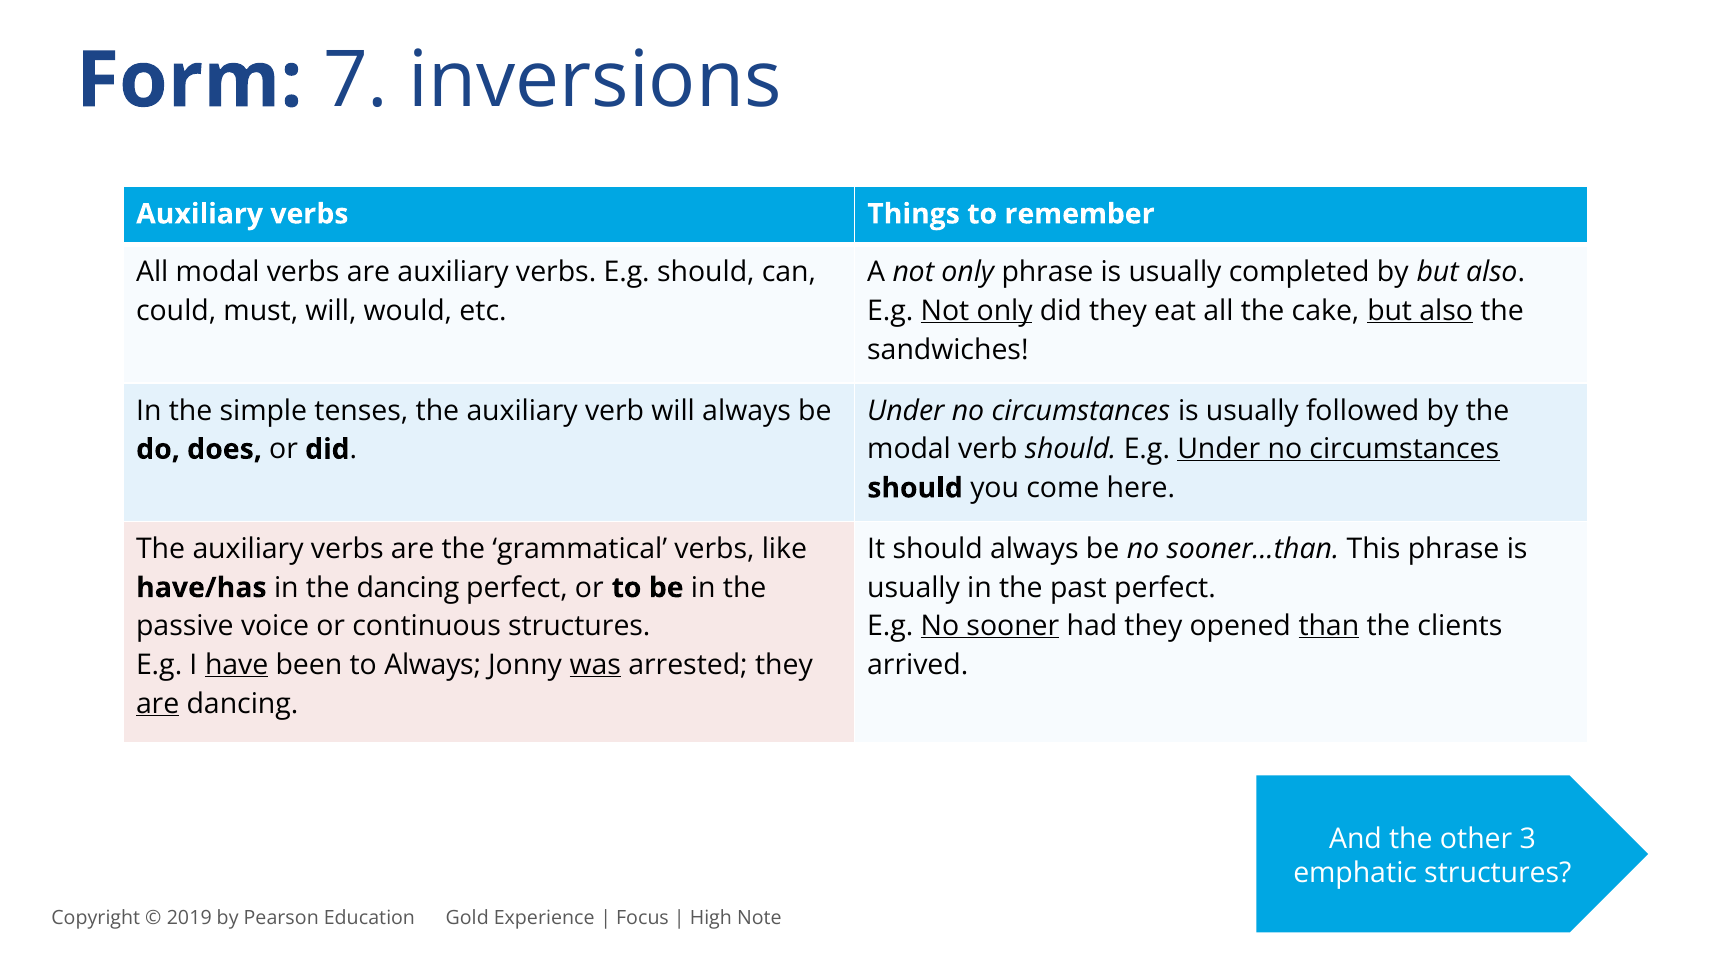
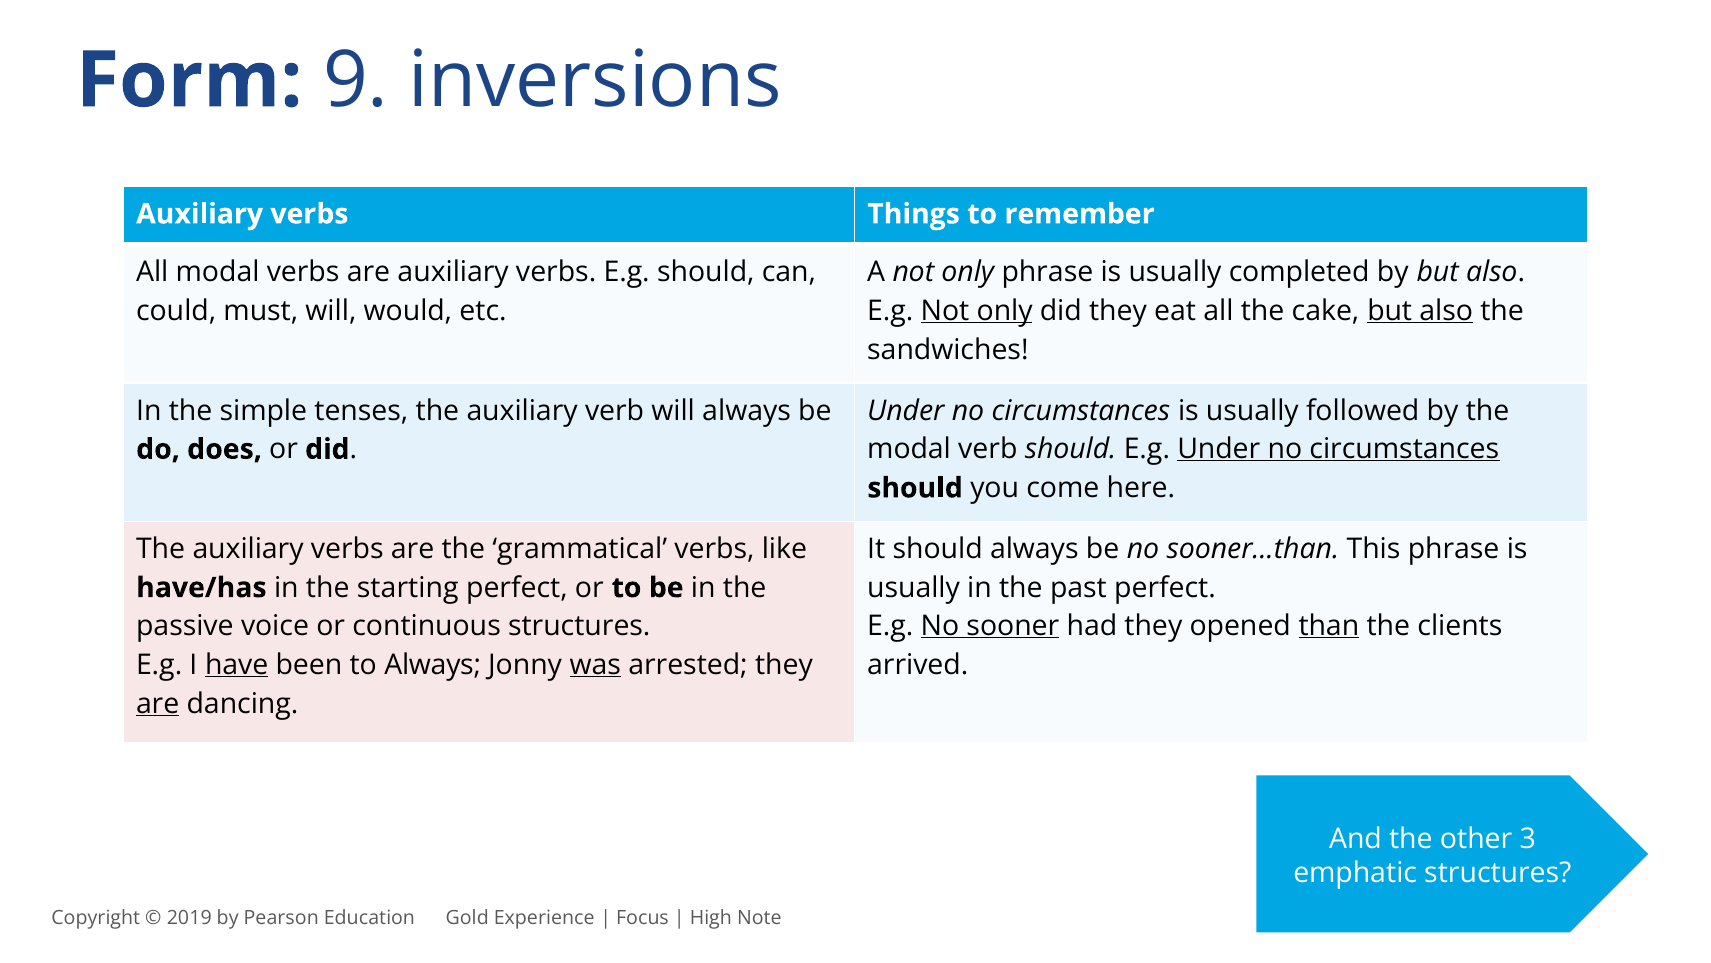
7: 7 -> 9
the dancing: dancing -> starting
